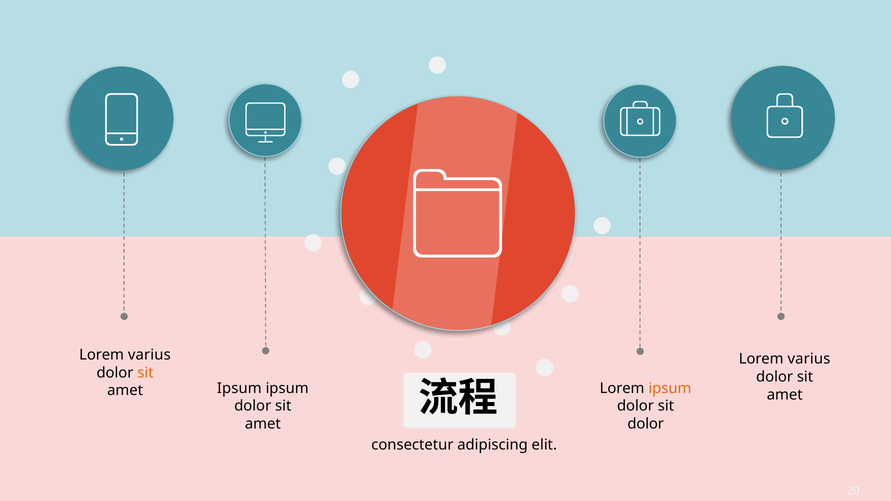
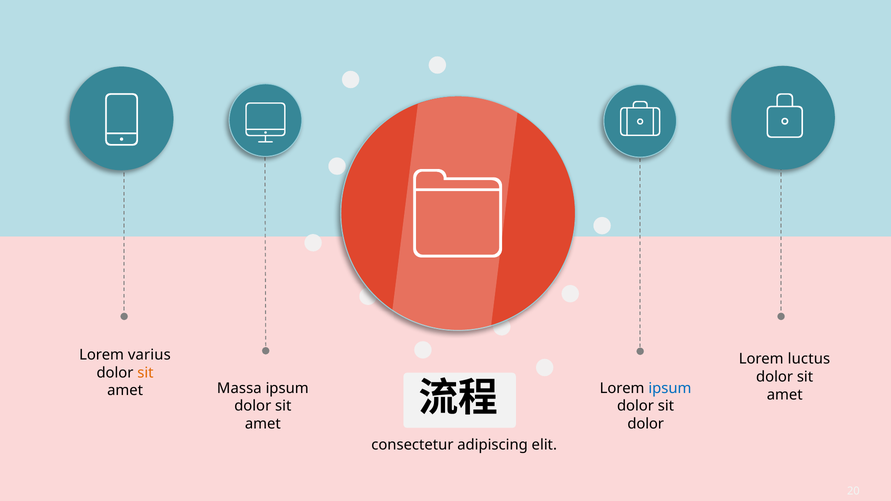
varius at (809, 359): varius -> luctus
ipsum at (670, 388) colour: orange -> blue
amet Ipsum: Ipsum -> Massa
